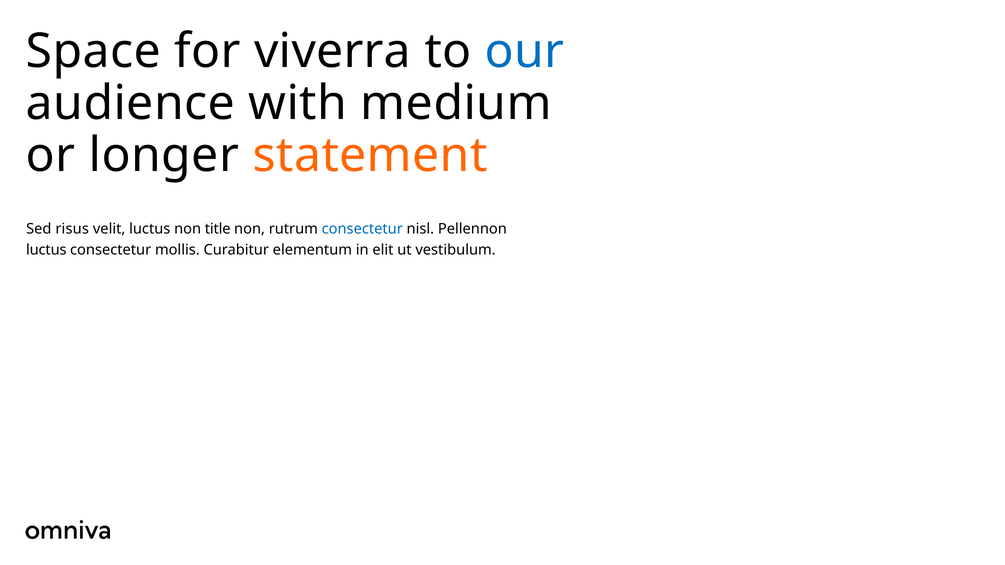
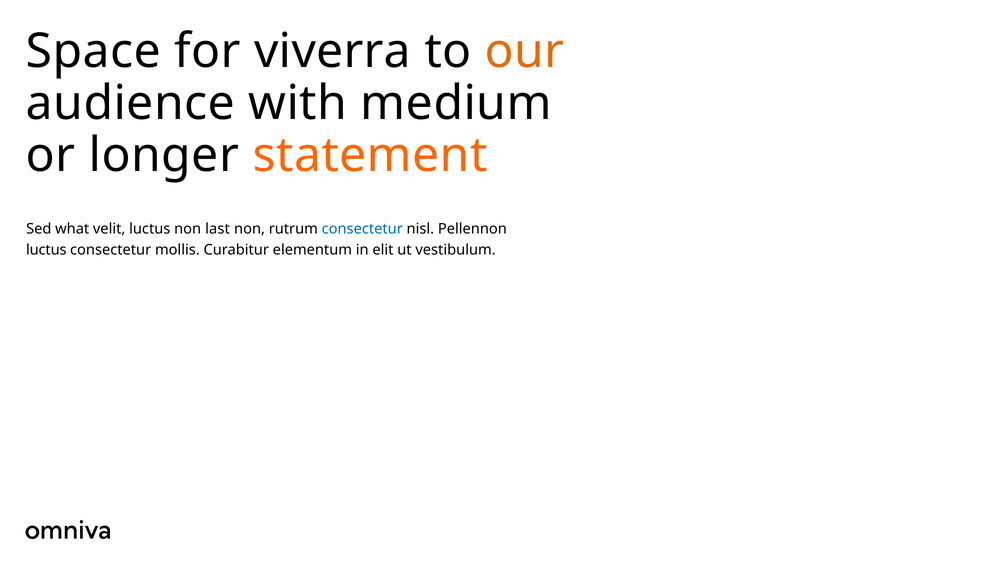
our colour: blue -> orange
risus: risus -> what
title: title -> last
